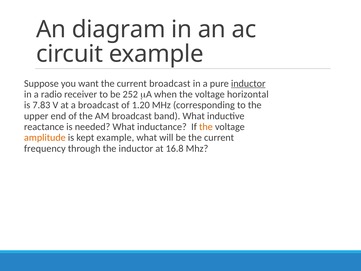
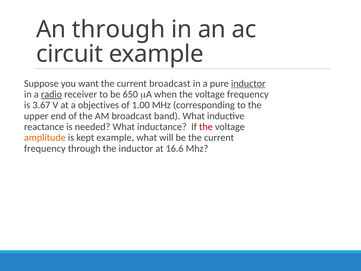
An diagram: diagram -> through
radio underline: none -> present
252: 252 -> 650
voltage horizontal: horizontal -> frequency
7.83: 7.83 -> 3.67
a broadcast: broadcast -> objectives
1.20: 1.20 -> 1.00
the at (206, 127) colour: orange -> red
16.8: 16.8 -> 16.6
